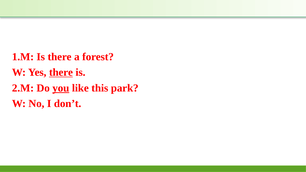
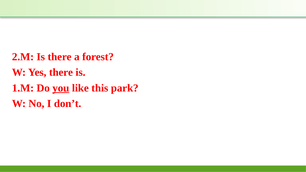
1.M: 1.M -> 2.M
there at (61, 72) underline: present -> none
2.M: 2.M -> 1.M
